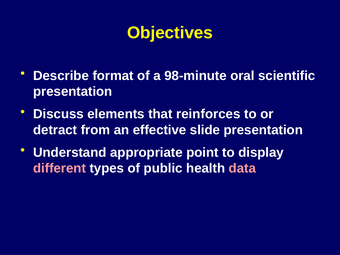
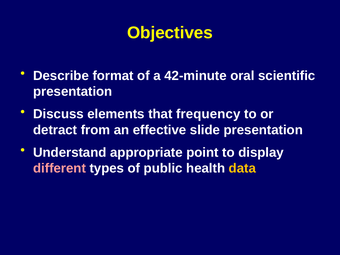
98-minute: 98-minute -> 42-minute
reinforces: reinforces -> frequency
data colour: pink -> yellow
